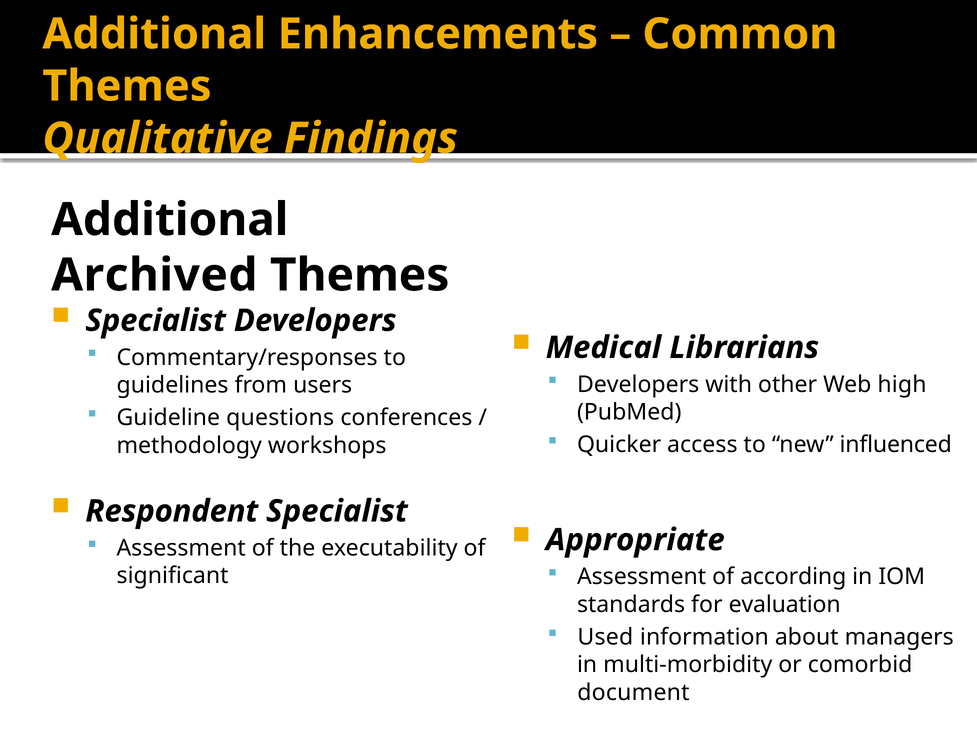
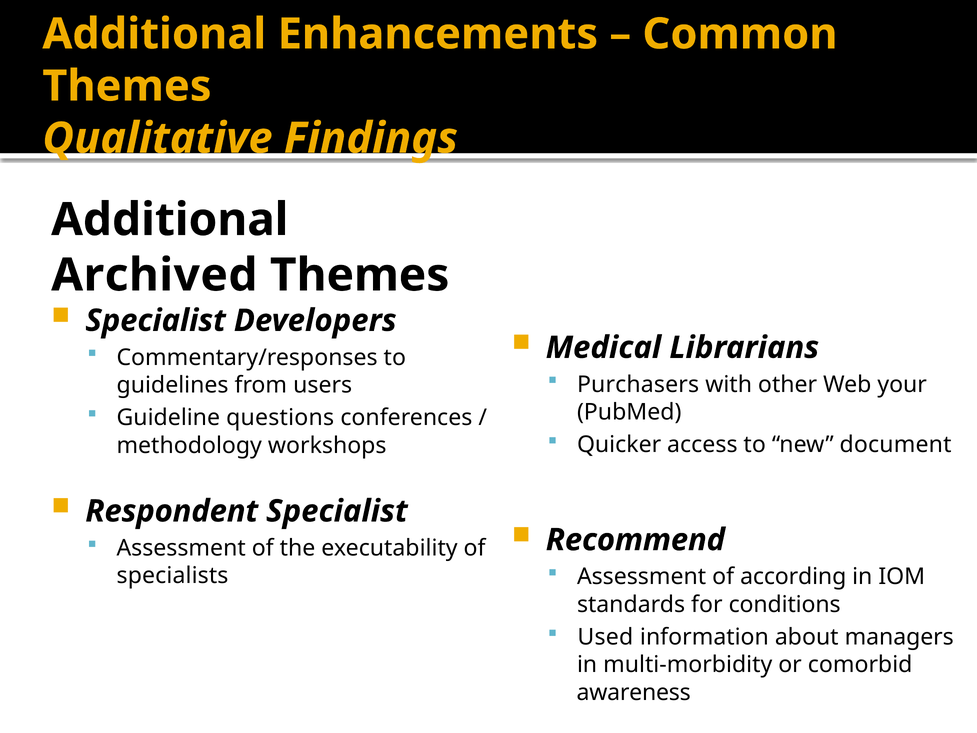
Developers at (638, 384): Developers -> Purchasers
high: high -> your
influenced: influenced -> document
Appropriate: Appropriate -> Recommend
significant: significant -> specialists
evaluation: evaluation -> conditions
document: document -> awareness
